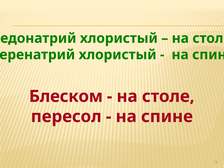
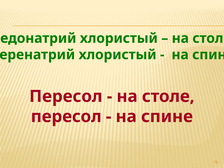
Блеском at (66, 96): Блеском -> Пересол
